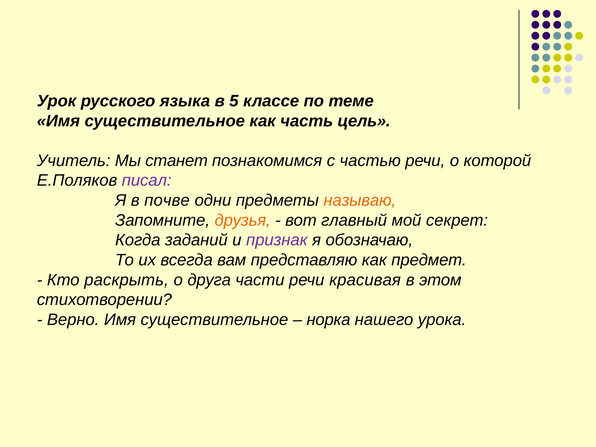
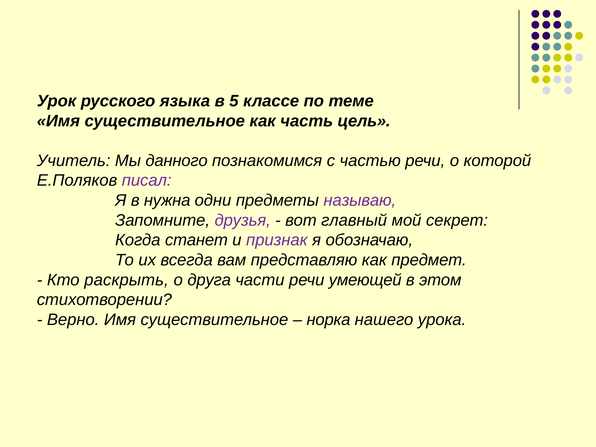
станет: станет -> данного
почве: почве -> нужна
называю colour: orange -> purple
друзья colour: orange -> purple
заданий: заданий -> станет
красивая: красивая -> умеющей
